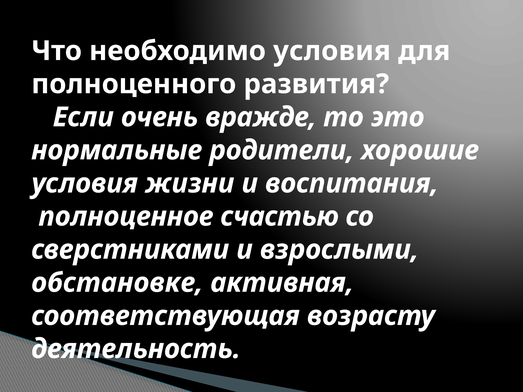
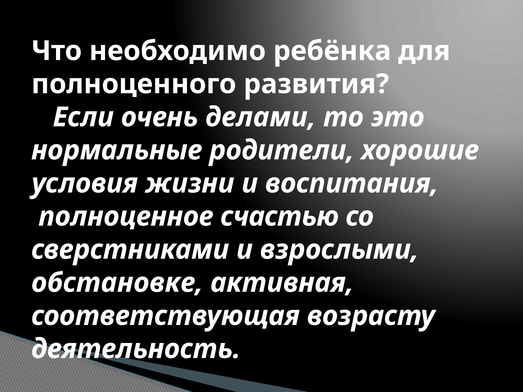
необходимо условия: условия -> ребёнка
вражде: вражде -> делами
